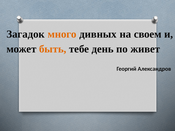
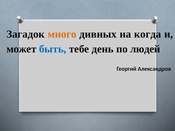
своем: своем -> когда
быть colour: orange -> blue
живет: живет -> людей
